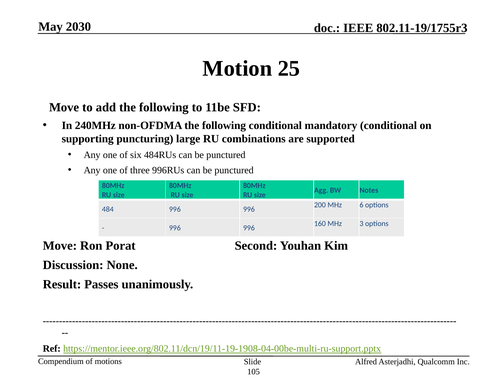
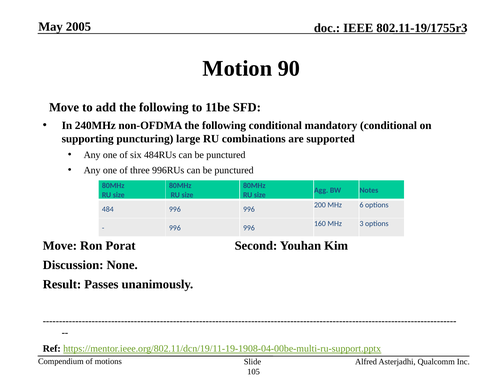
2030: 2030 -> 2005
25: 25 -> 90
